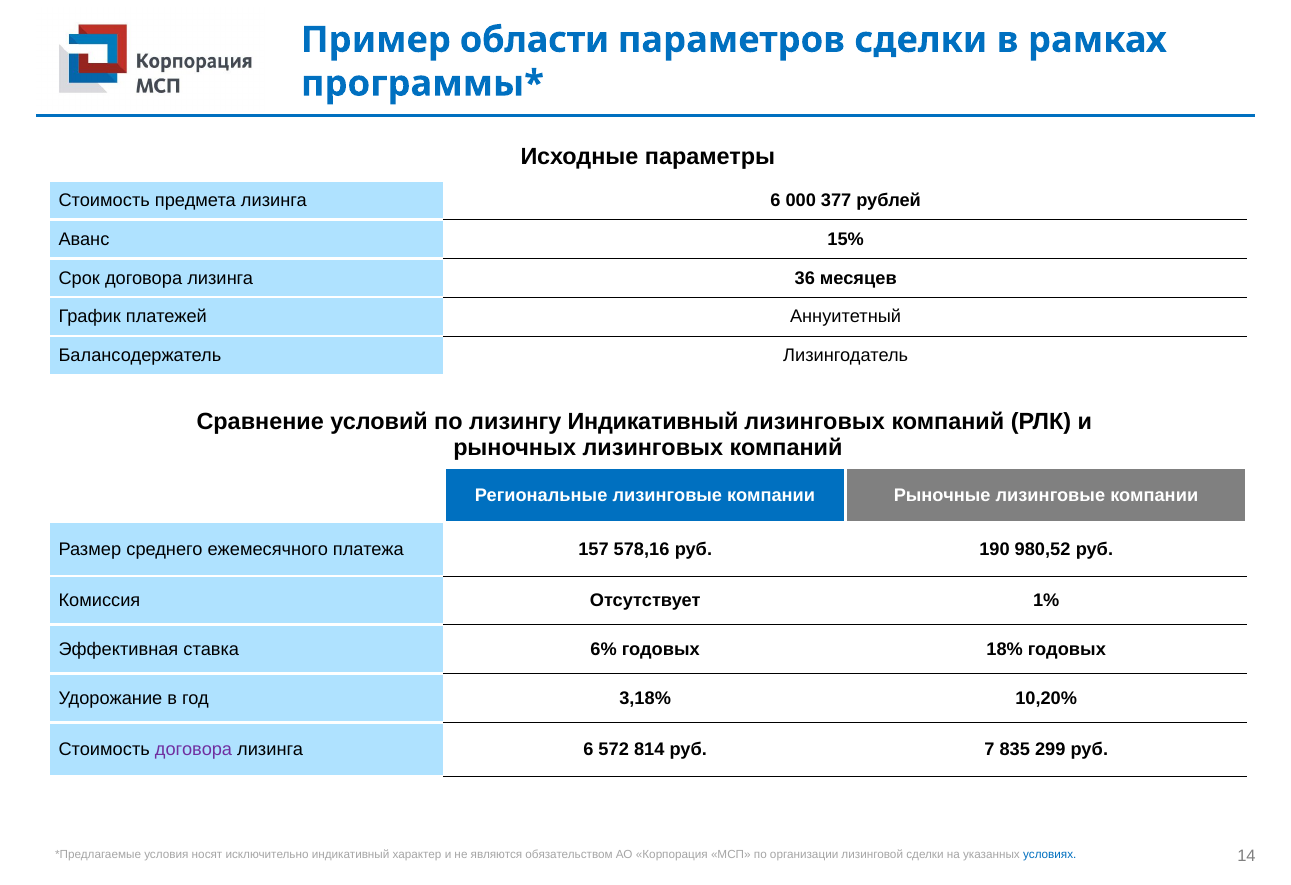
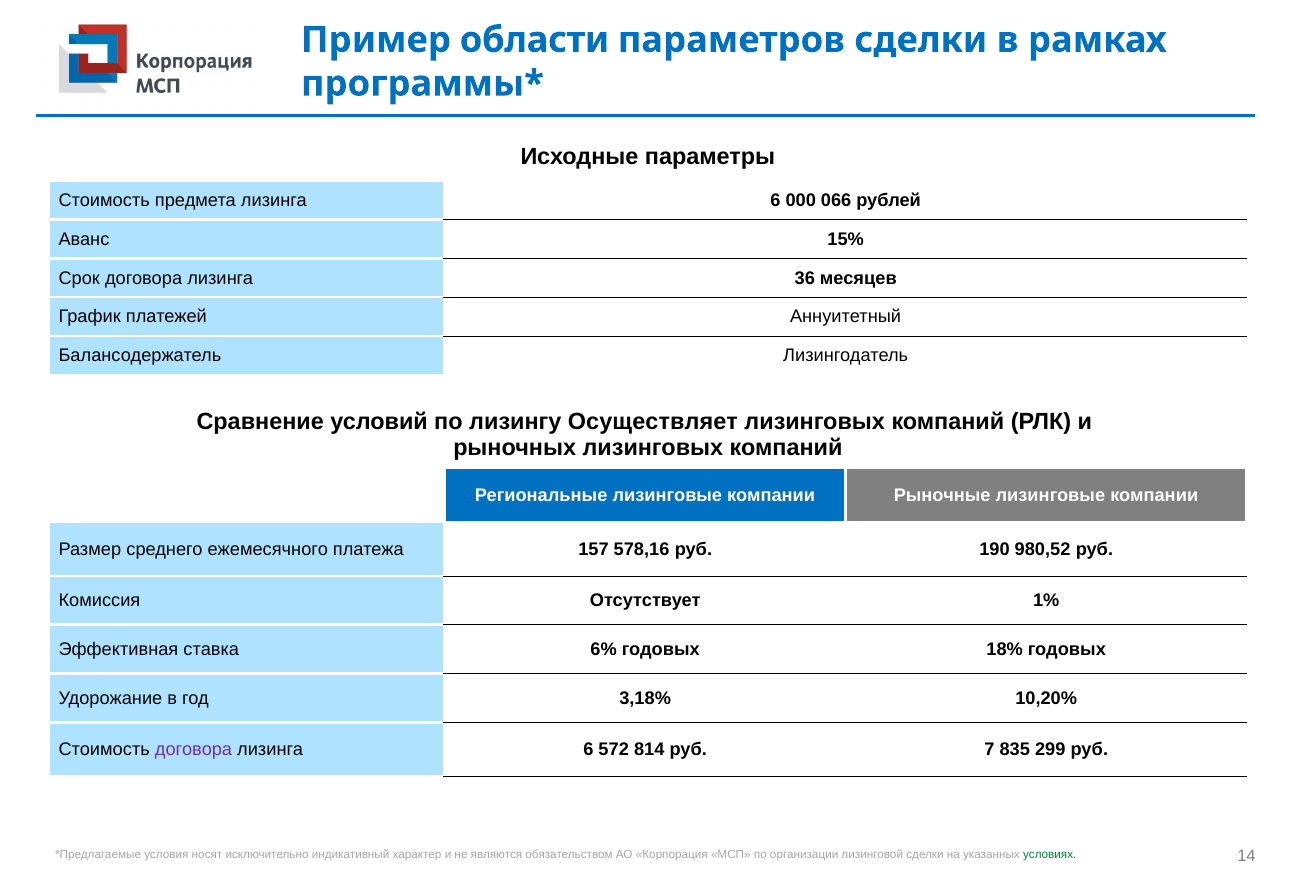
377: 377 -> 066
лизингу Индикативный: Индикативный -> Осуществляет
условиях colour: blue -> green
